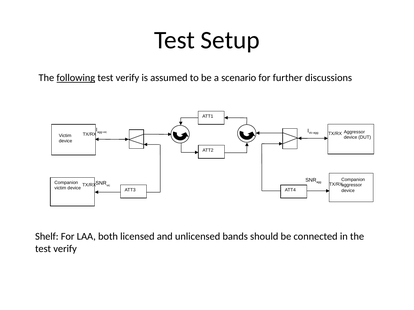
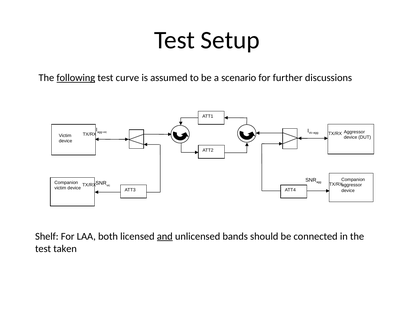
verify at (127, 78): verify -> curve
and underline: none -> present
verify at (65, 249): verify -> taken
